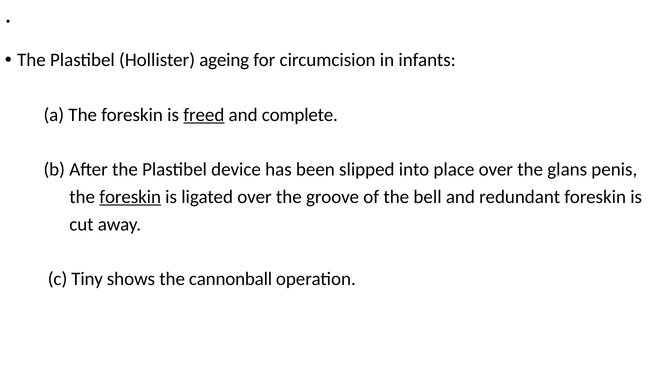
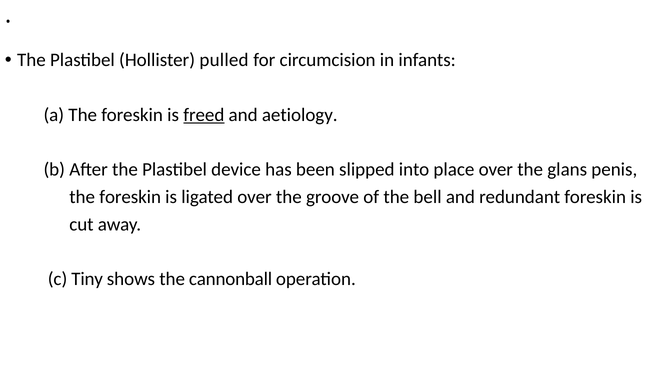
ageing: ageing -> pulled
complete: complete -> aetiology
foreskin at (130, 197) underline: present -> none
